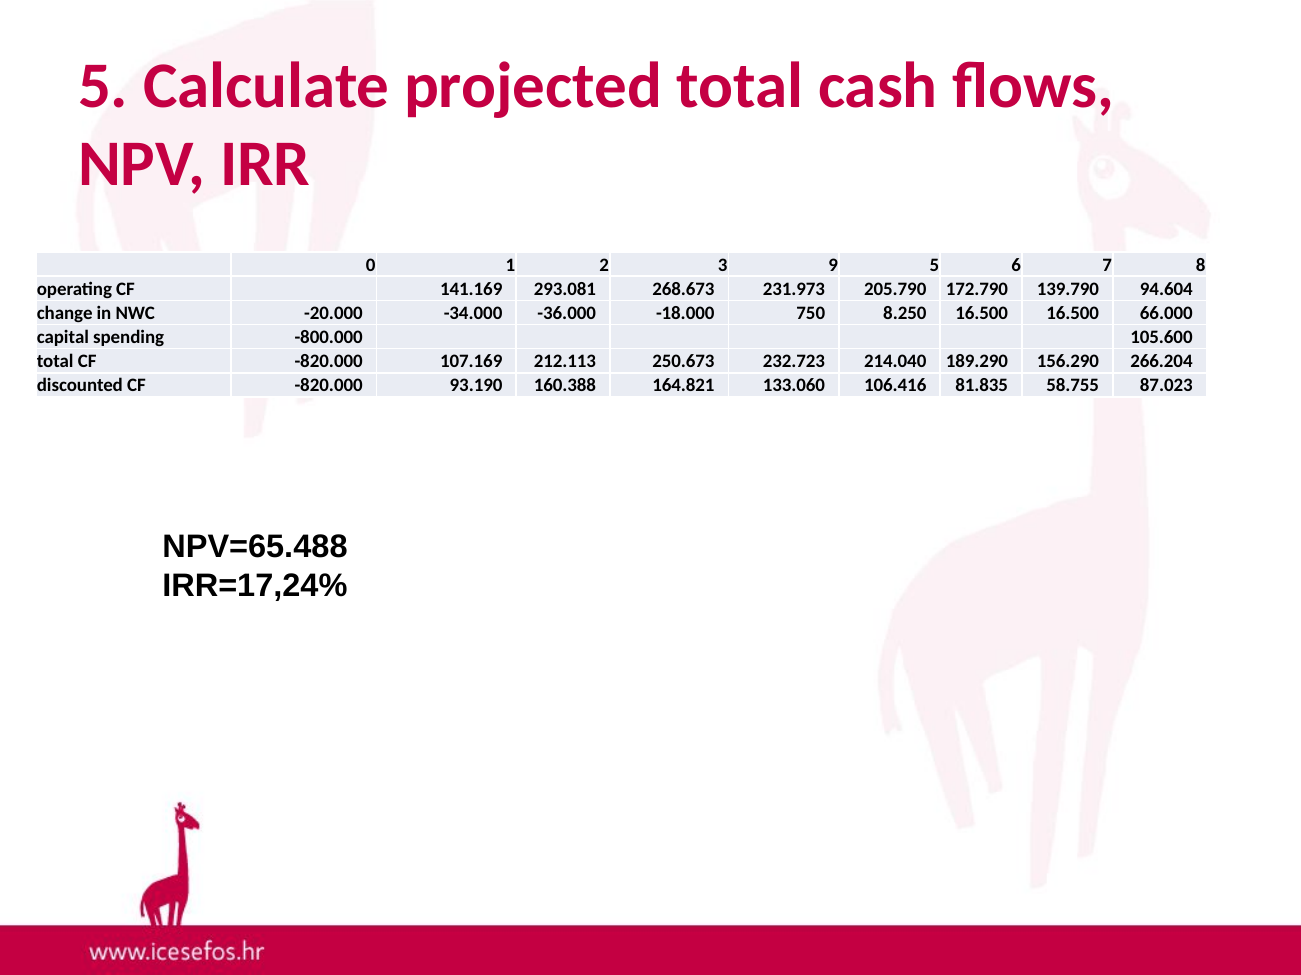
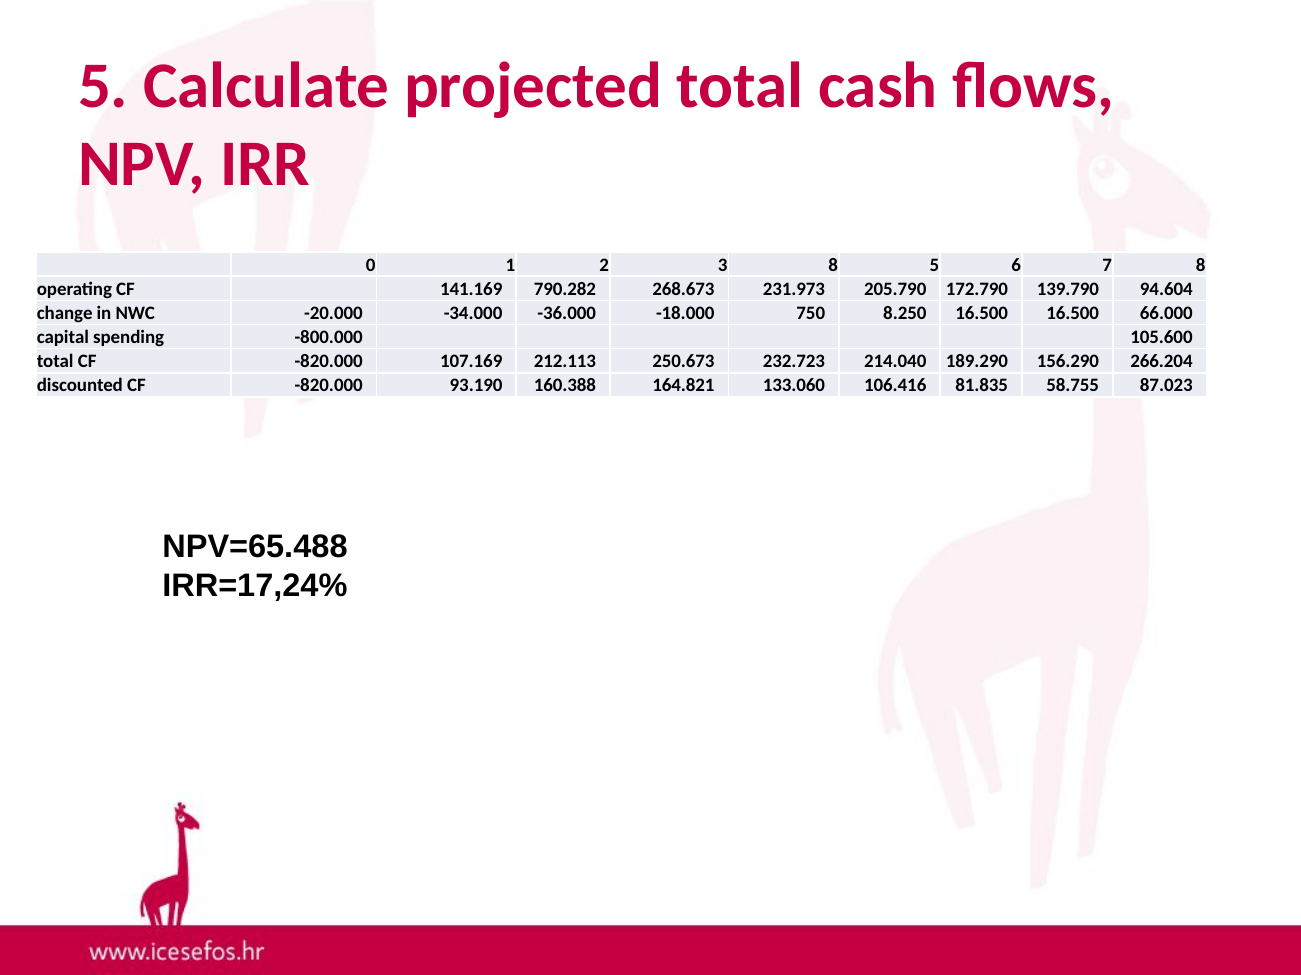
3 9: 9 -> 8
293.081: 293.081 -> 790.282
